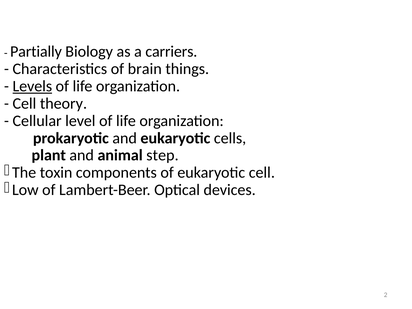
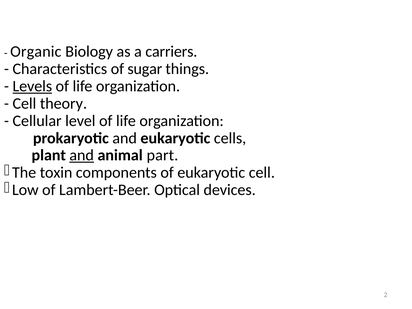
Partially: Partially -> Organic
brain: brain -> sugar
and at (82, 155) underline: none -> present
step: step -> part
